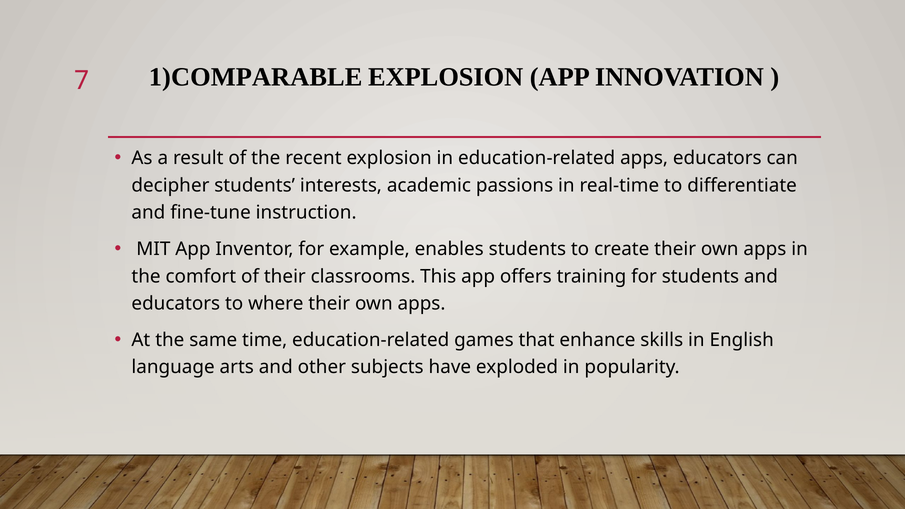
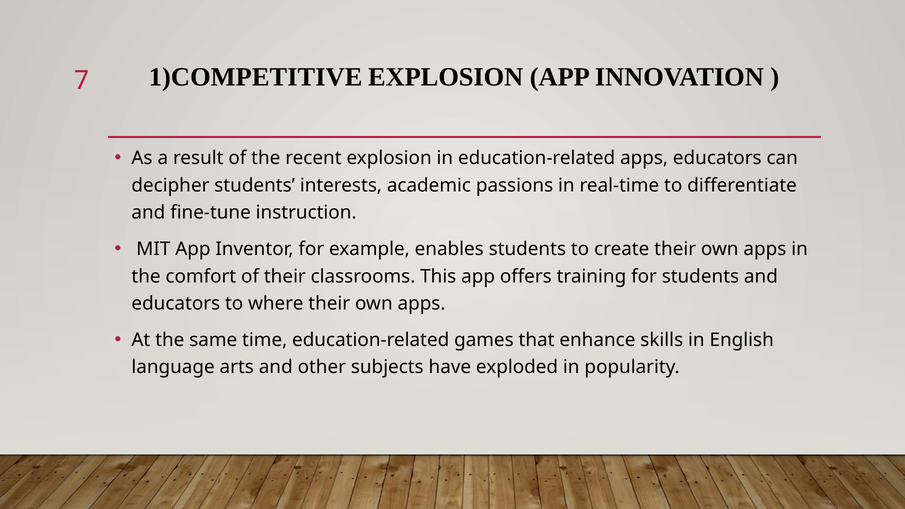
1)COMPARABLE: 1)COMPARABLE -> 1)COMPETITIVE
